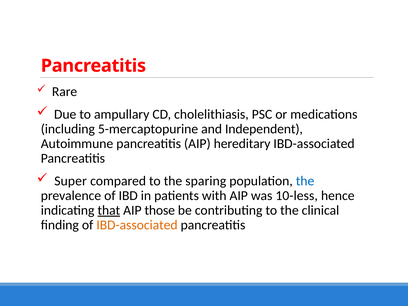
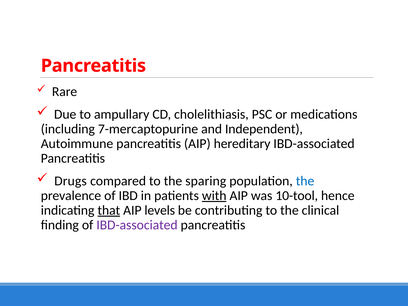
5-mercaptopurine: 5-mercaptopurine -> 7-mercaptopurine
Super: Super -> Drugs
with underline: none -> present
10-less: 10-less -> 10-tool
those: those -> levels
IBD-associated at (137, 225) colour: orange -> purple
